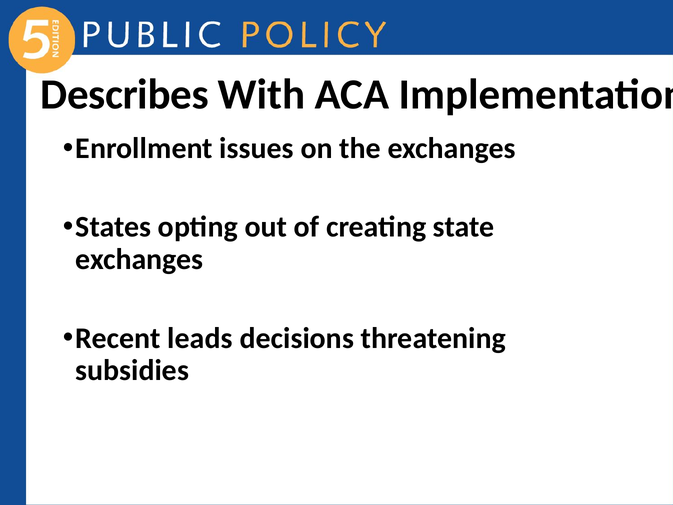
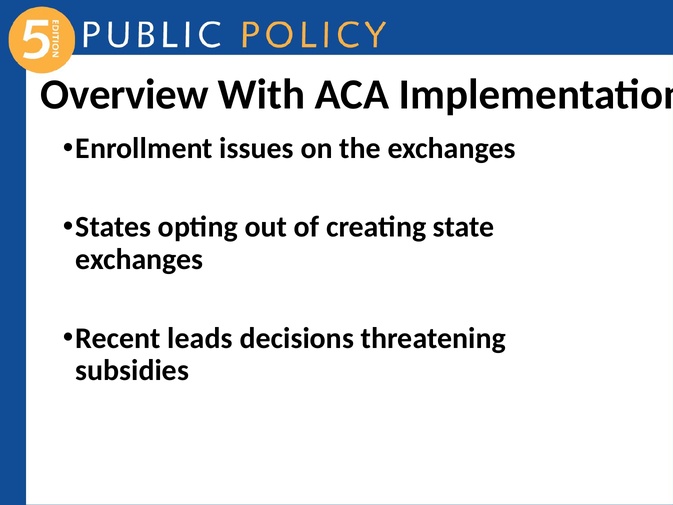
Describes: Describes -> Overview
